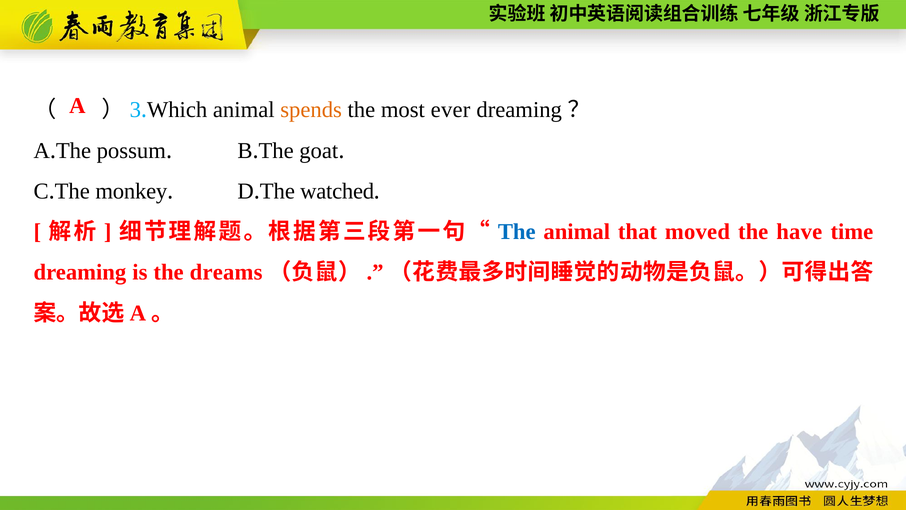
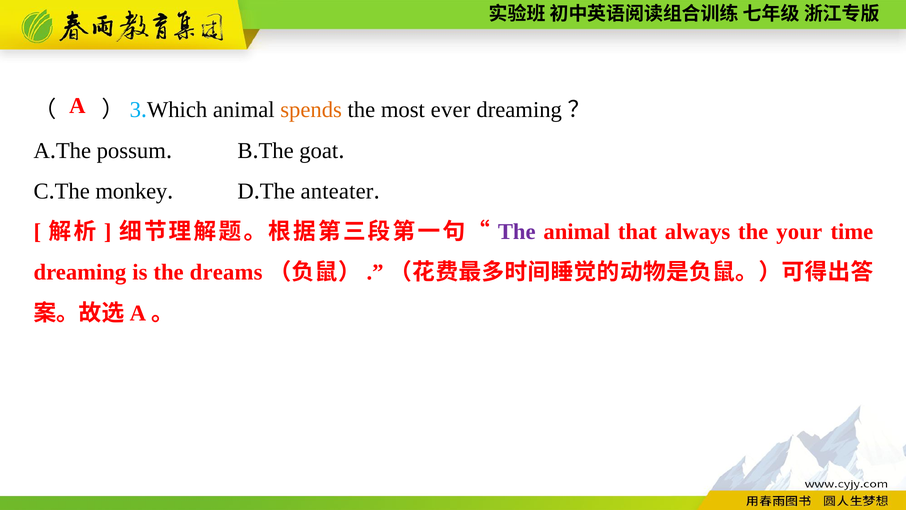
watched: watched -> anteater
The at (517, 231) colour: blue -> purple
moved: moved -> always
have: have -> your
